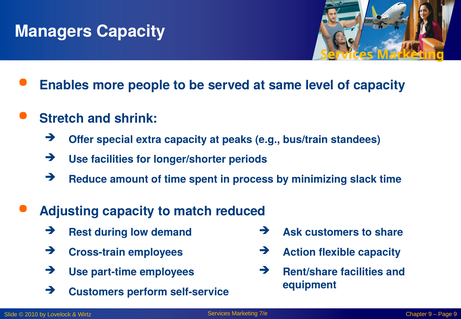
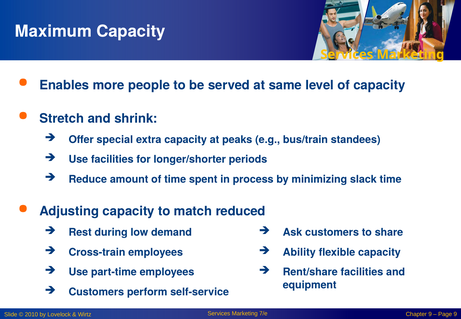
Managers: Managers -> Maximum
Action: Action -> Ability
